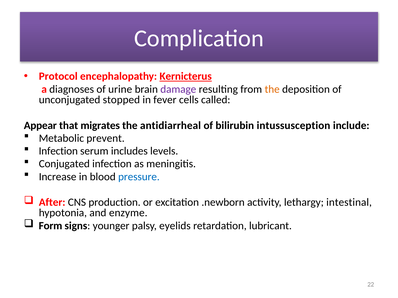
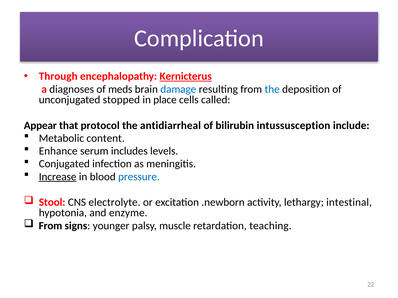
Protocol: Protocol -> Through
urine: urine -> meds
damage colour: purple -> blue
the at (272, 89) colour: orange -> blue
fever: fever -> place
migrates: migrates -> protocol
prevent: prevent -> content
Infection at (58, 151): Infection -> Enhance
Increase underline: none -> present
After: After -> Stool
production: production -> electrolyte
Form at (50, 226): Form -> From
eyelids: eyelids -> muscle
lubricant: lubricant -> teaching
